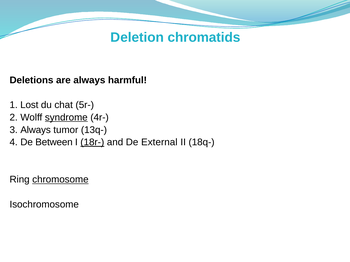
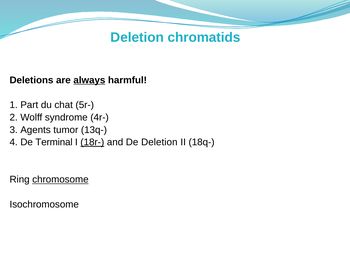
always at (89, 80) underline: none -> present
Lost: Lost -> Part
syndrome underline: present -> none
3 Always: Always -> Agents
Between: Between -> Terminal
De External: External -> Deletion
